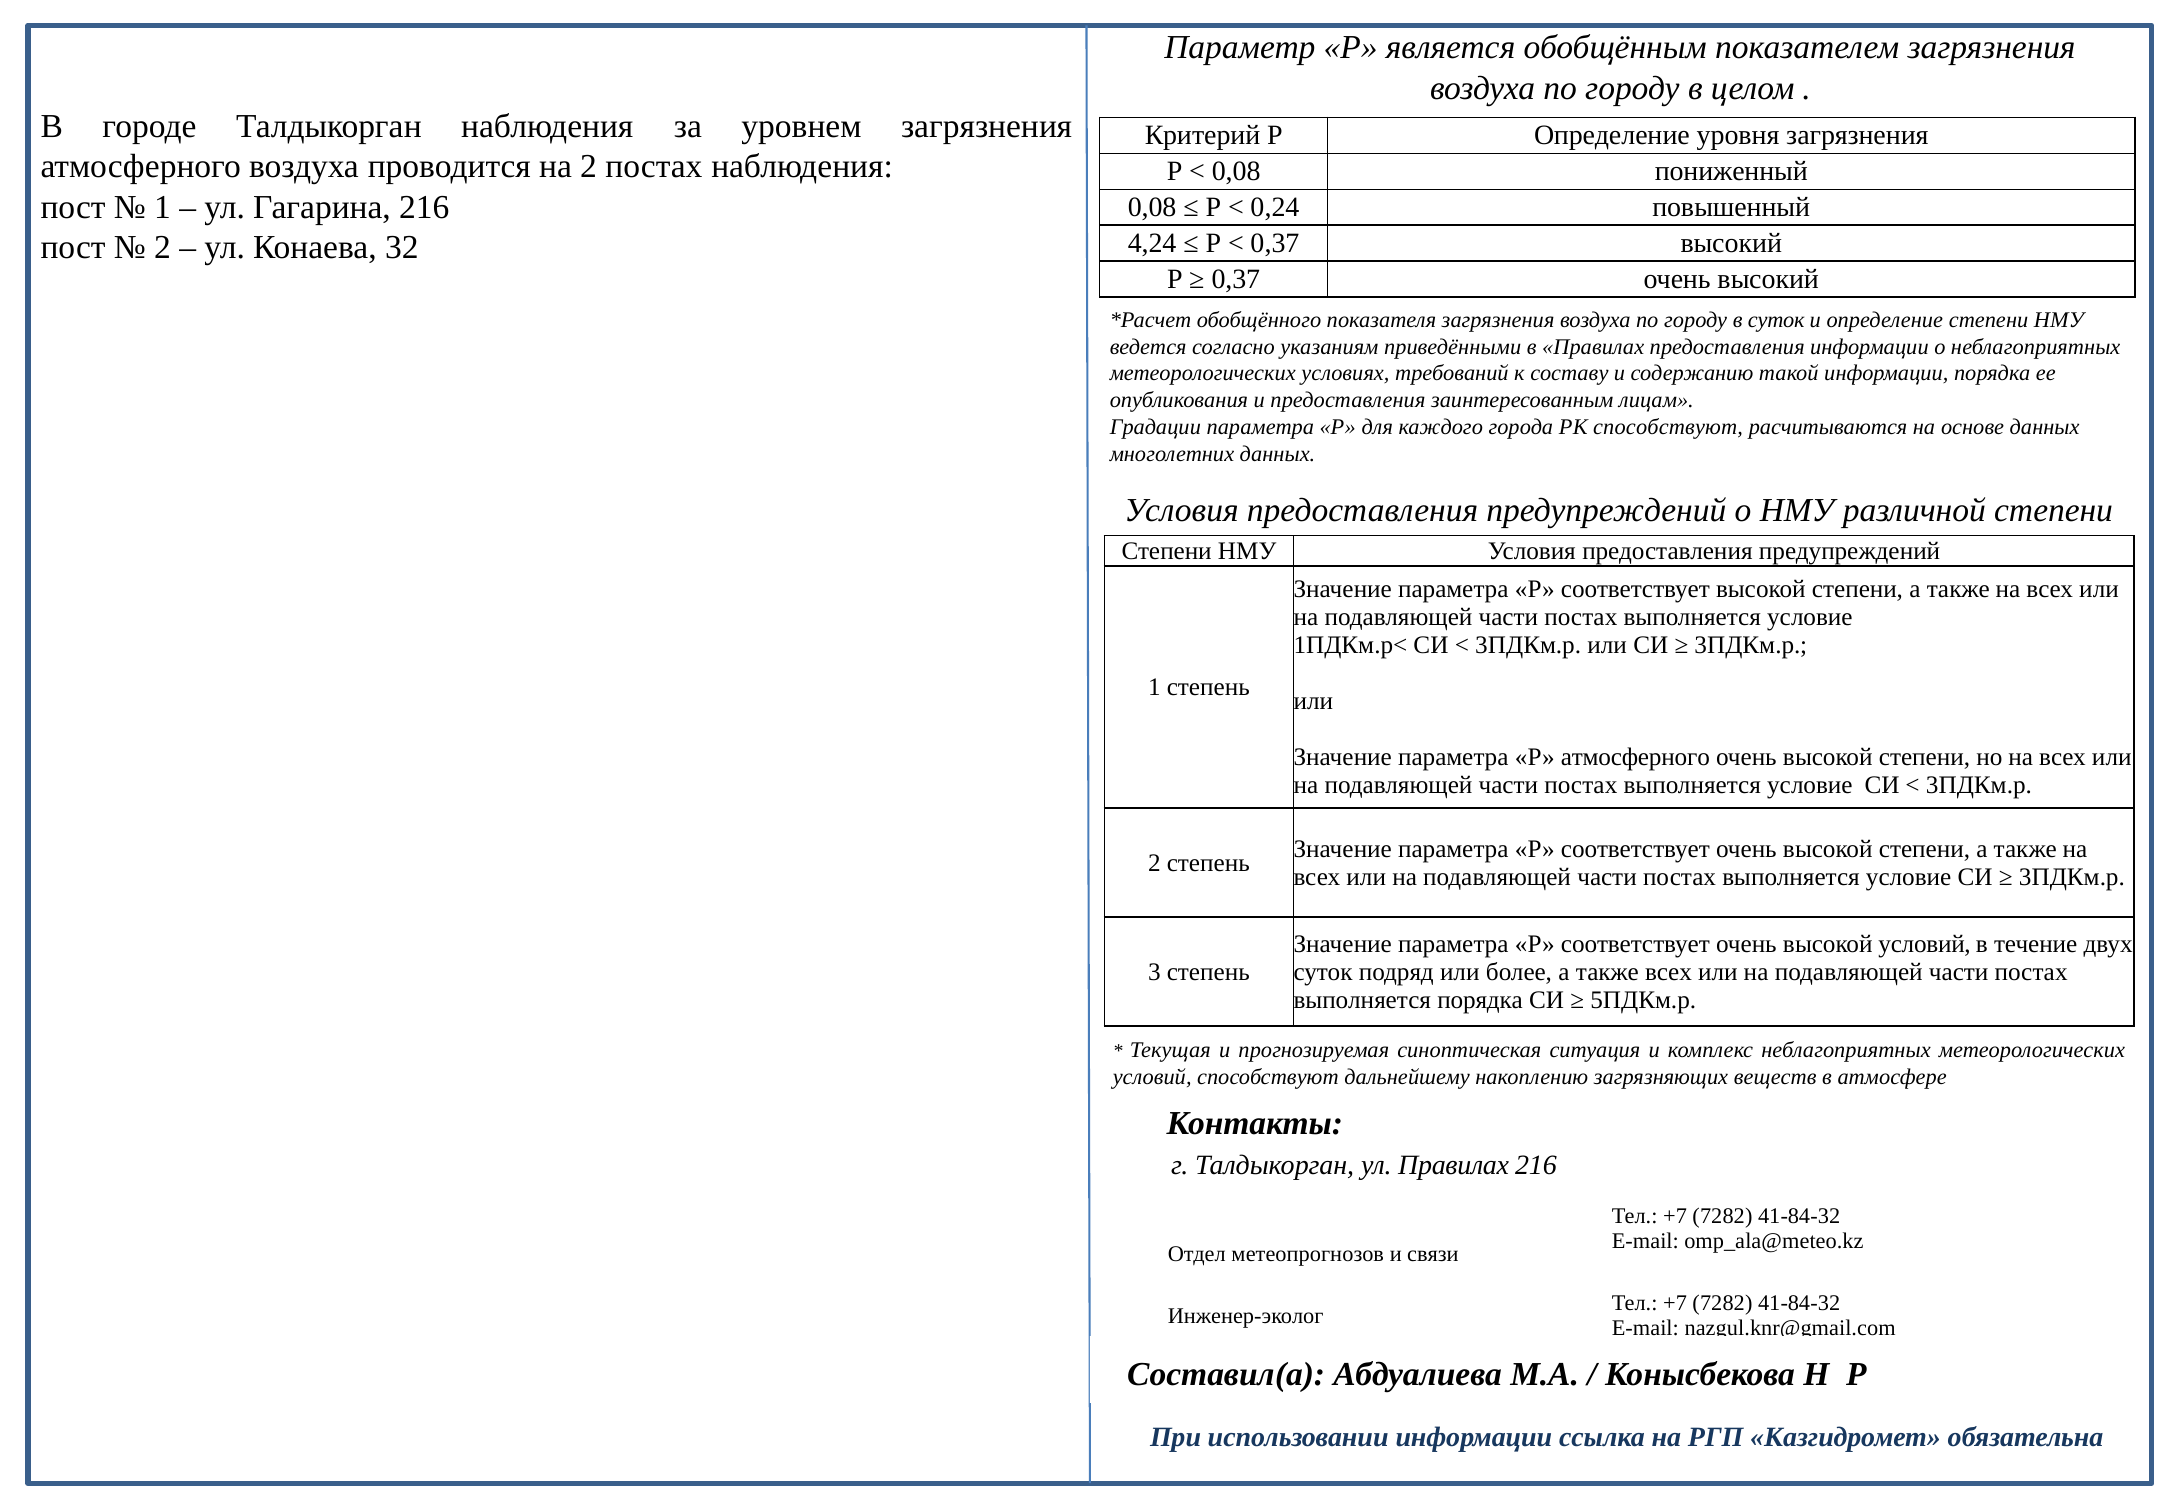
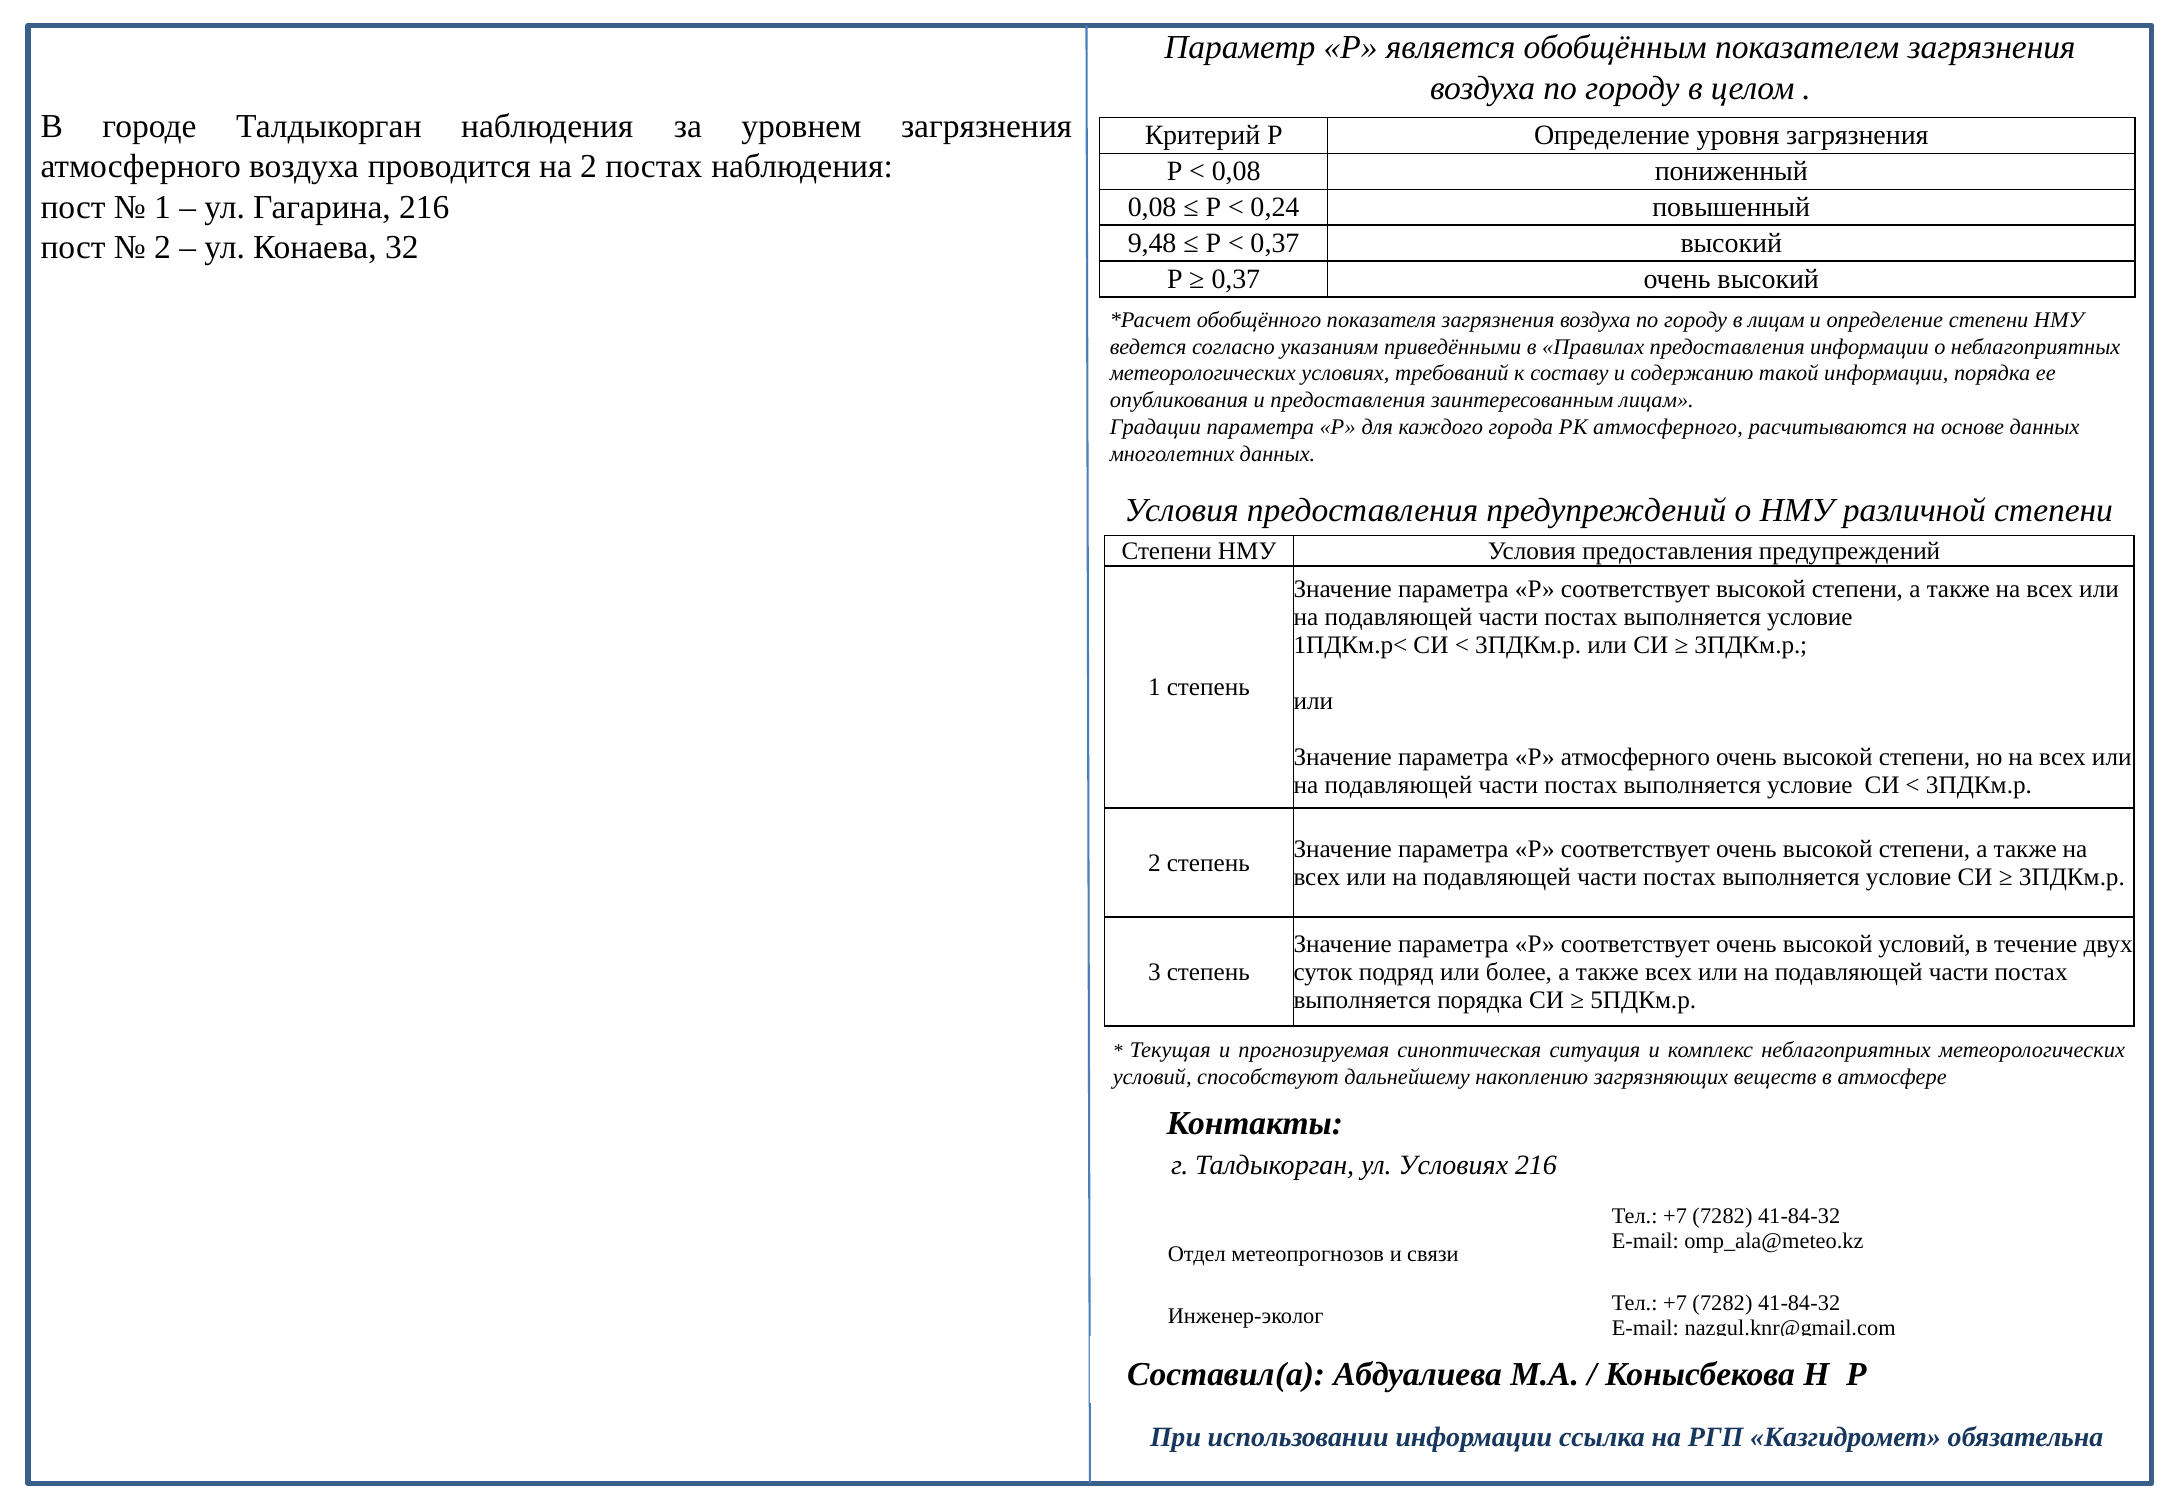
4,24: 4,24 -> 9,48
в суток: суток -> лицам
РК способствуют: способствуют -> атмосферного
ул Правилах: Правилах -> Условиях
